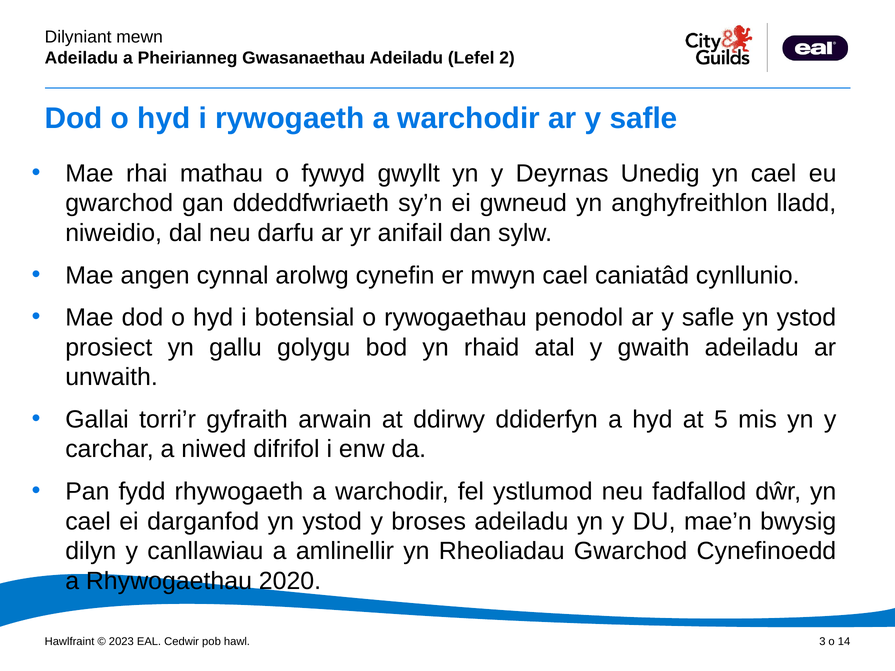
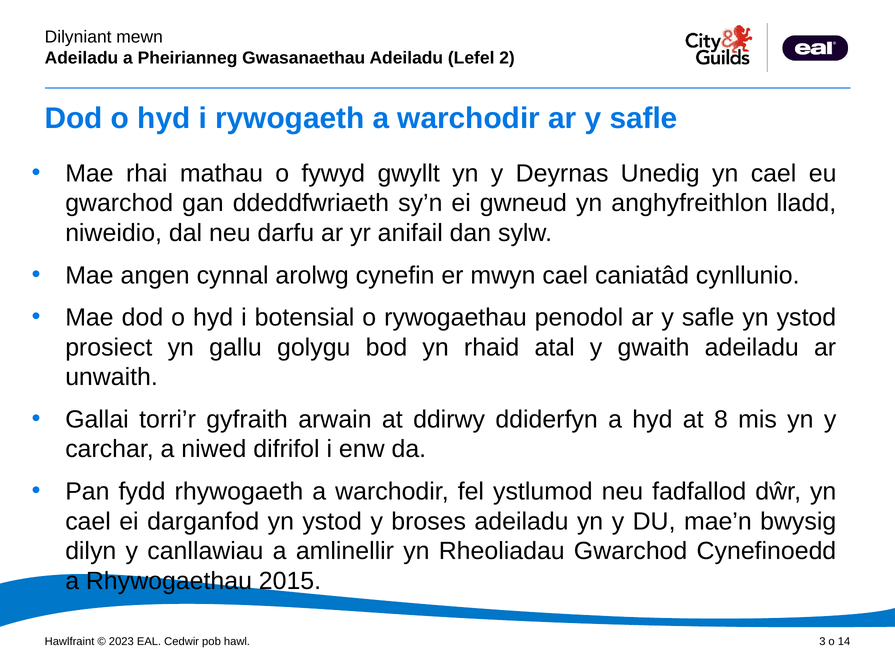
5: 5 -> 8
2020: 2020 -> 2015
